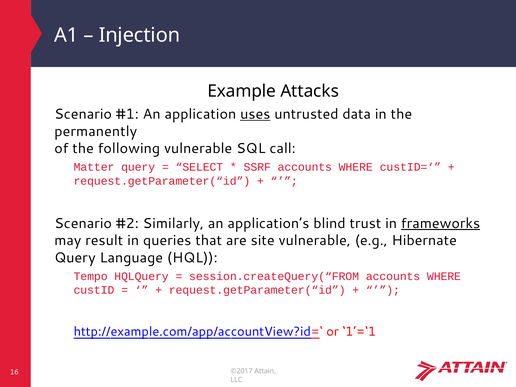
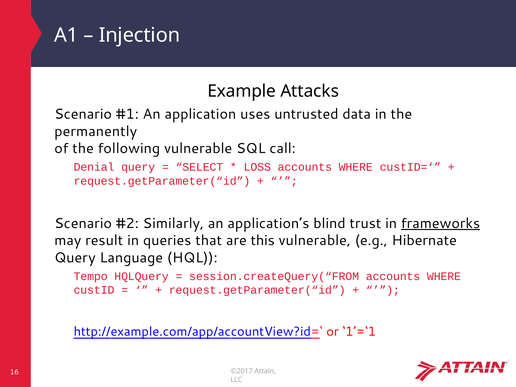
uses underline: present -> none
Matter: Matter -> Denial
SSRF: SSRF -> LOSS
site: site -> this
